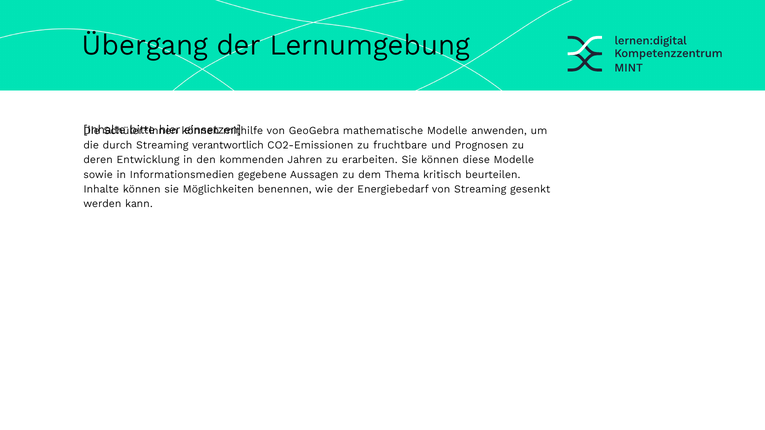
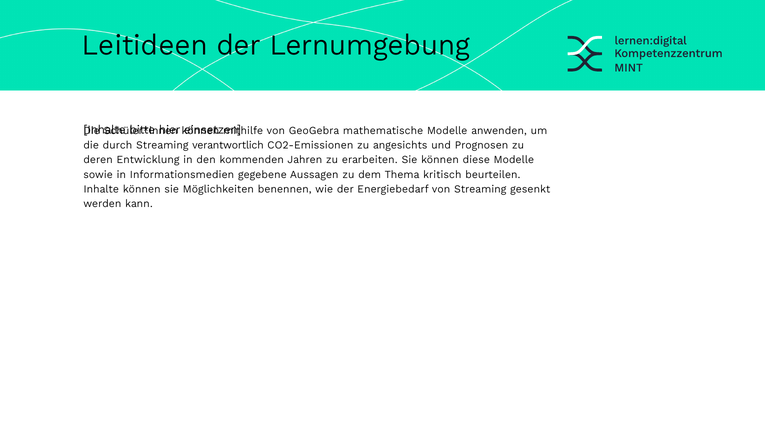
Übergang: Übergang -> Leitideen
fruchtbare: fruchtbare -> angesichts
